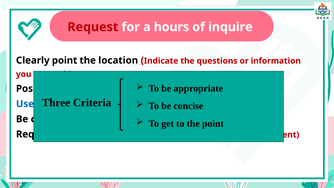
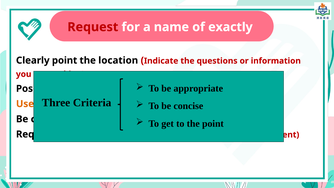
hours: hours -> name
inquire: inquire -> exactly
Use colour: blue -> orange
